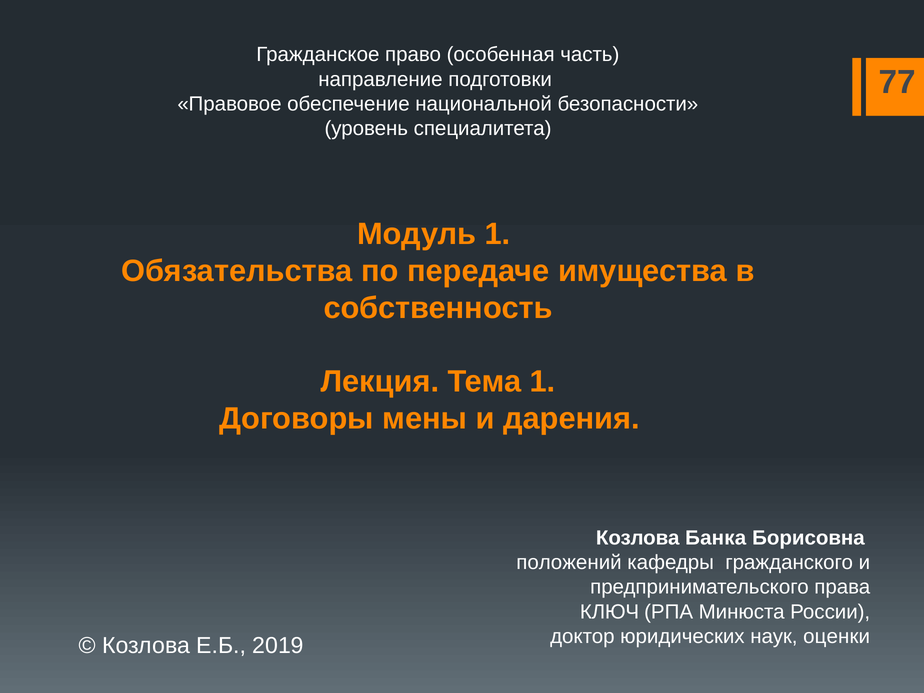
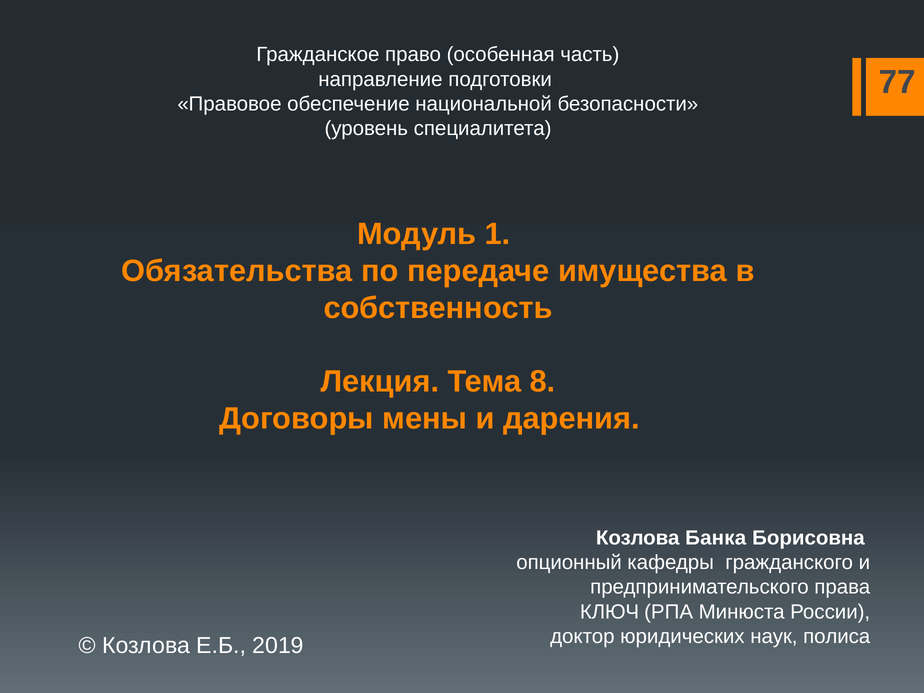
Тема 1: 1 -> 8
положений: положений -> опционный
оценки: оценки -> полиса
